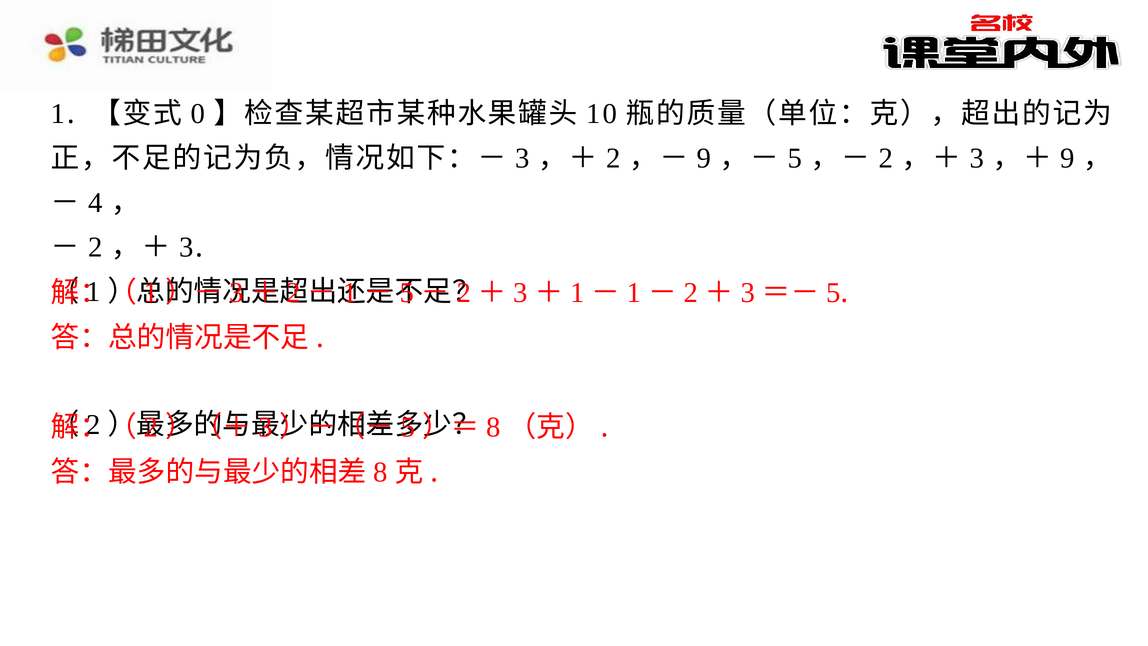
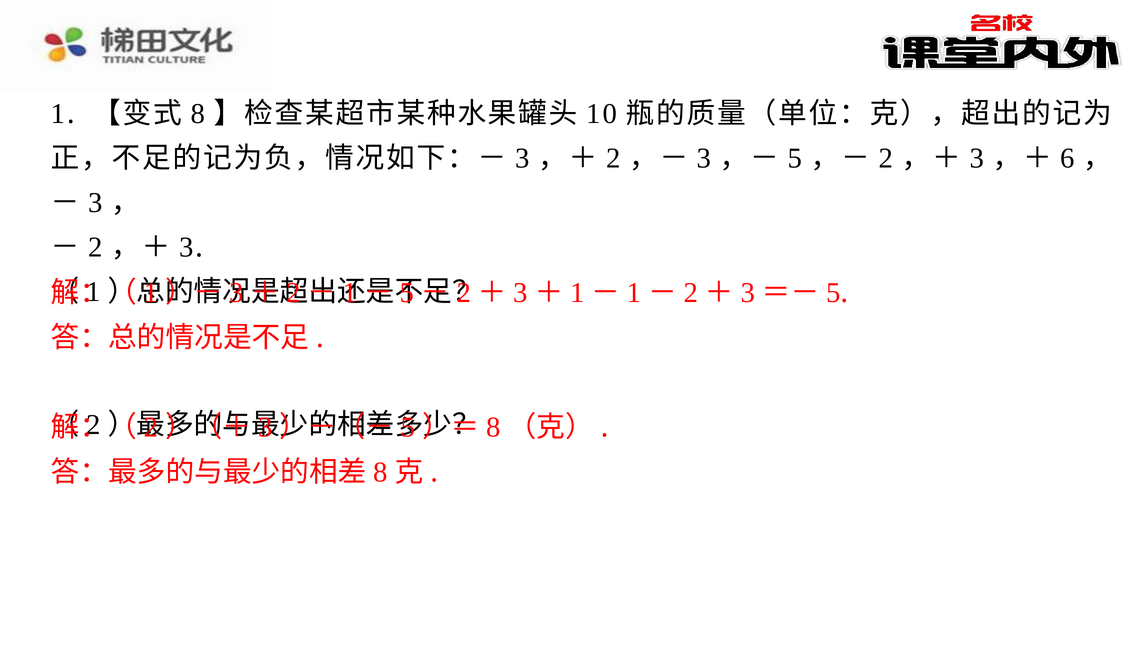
0: 0 -> 8
9 at (704, 158): 9 -> 3
9 at (1068, 158): 9 -> 6
4 at (95, 203): 4 -> 3
